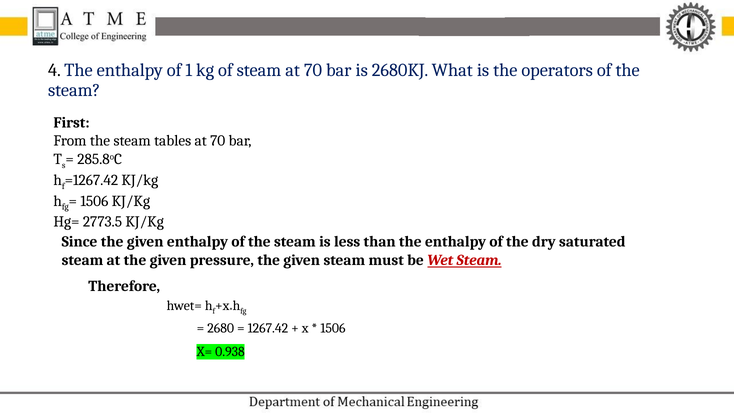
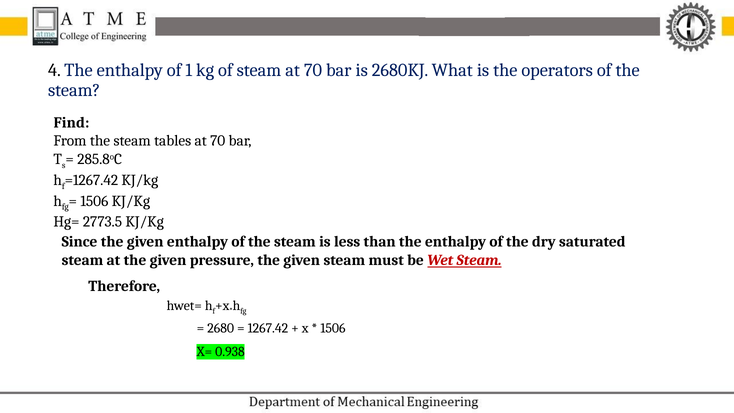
First: First -> Find
